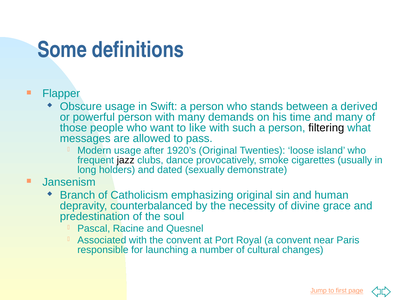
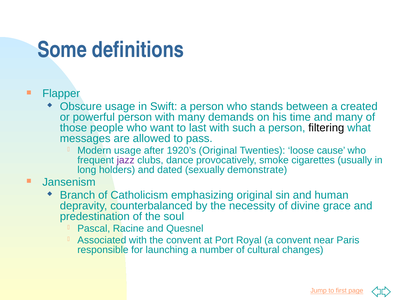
derived: derived -> created
like: like -> last
island: island -> cause
jazz colour: black -> purple
